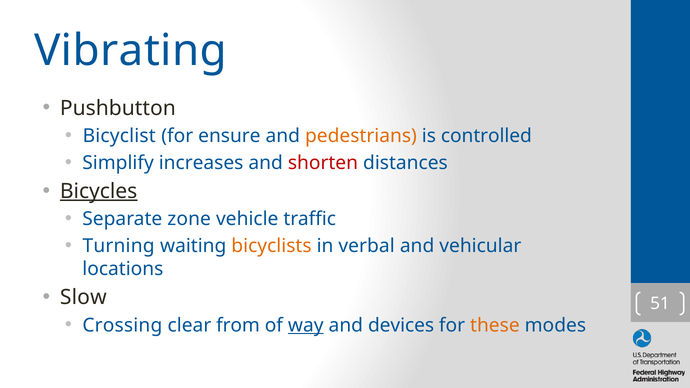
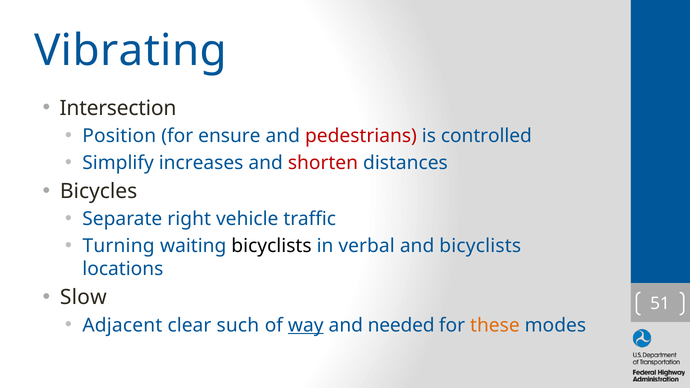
Pushbutton: Pushbutton -> Intersection
Bicyclist: Bicyclist -> Position
pedestrians colour: orange -> red
Bicycles underline: present -> none
zone: zone -> right
bicyclists at (271, 246) colour: orange -> black
and vehicular: vehicular -> bicyclists
Crossing: Crossing -> Adjacent
from: from -> such
devices: devices -> needed
